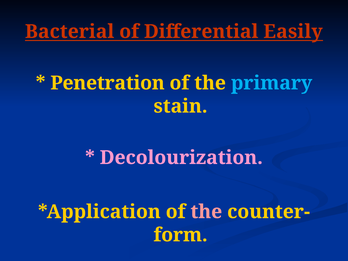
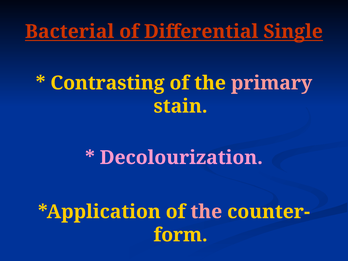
Easily: Easily -> Single
Penetration: Penetration -> Contrasting
primary colour: light blue -> pink
